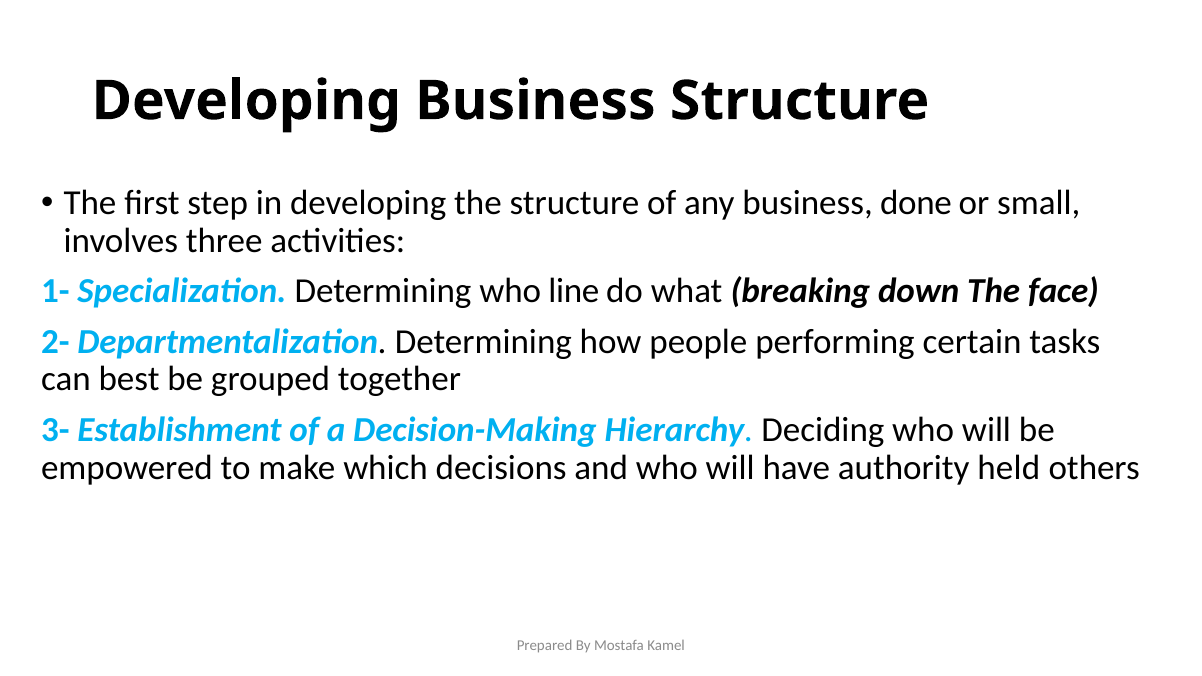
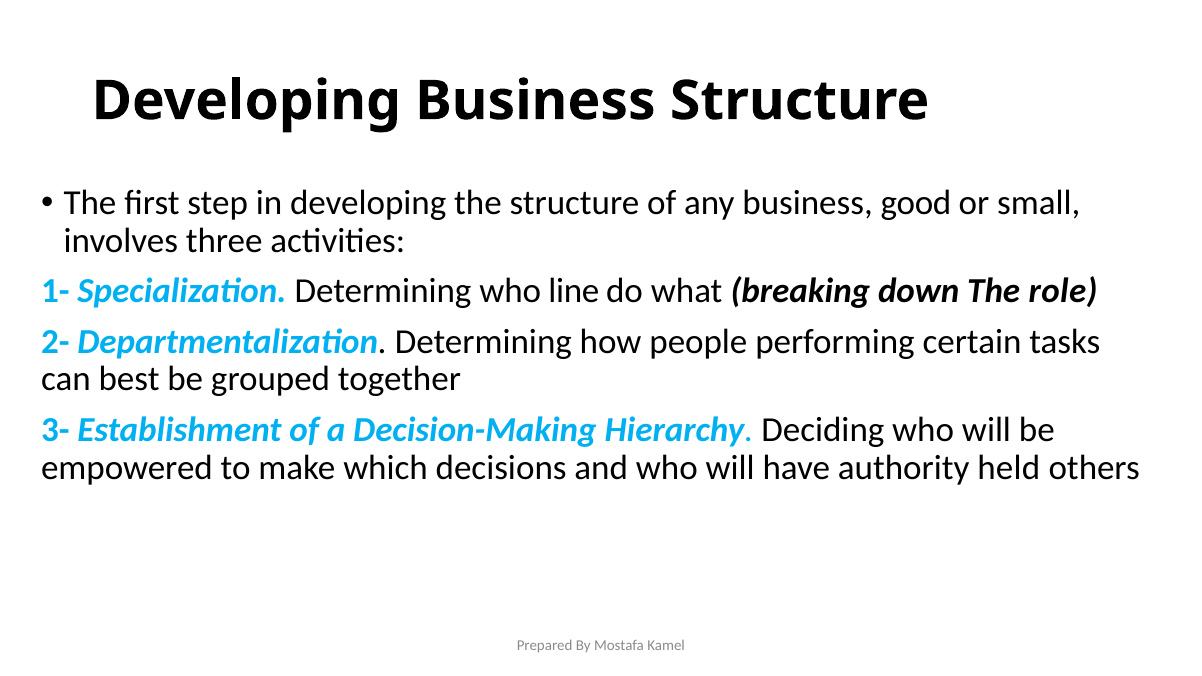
done: done -> good
face: face -> role
